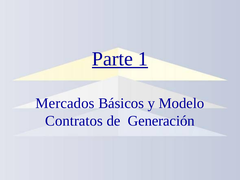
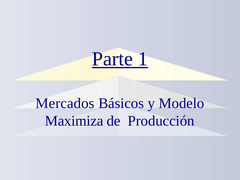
Contratos: Contratos -> Maximiza
Generación: Generación -> Producción
